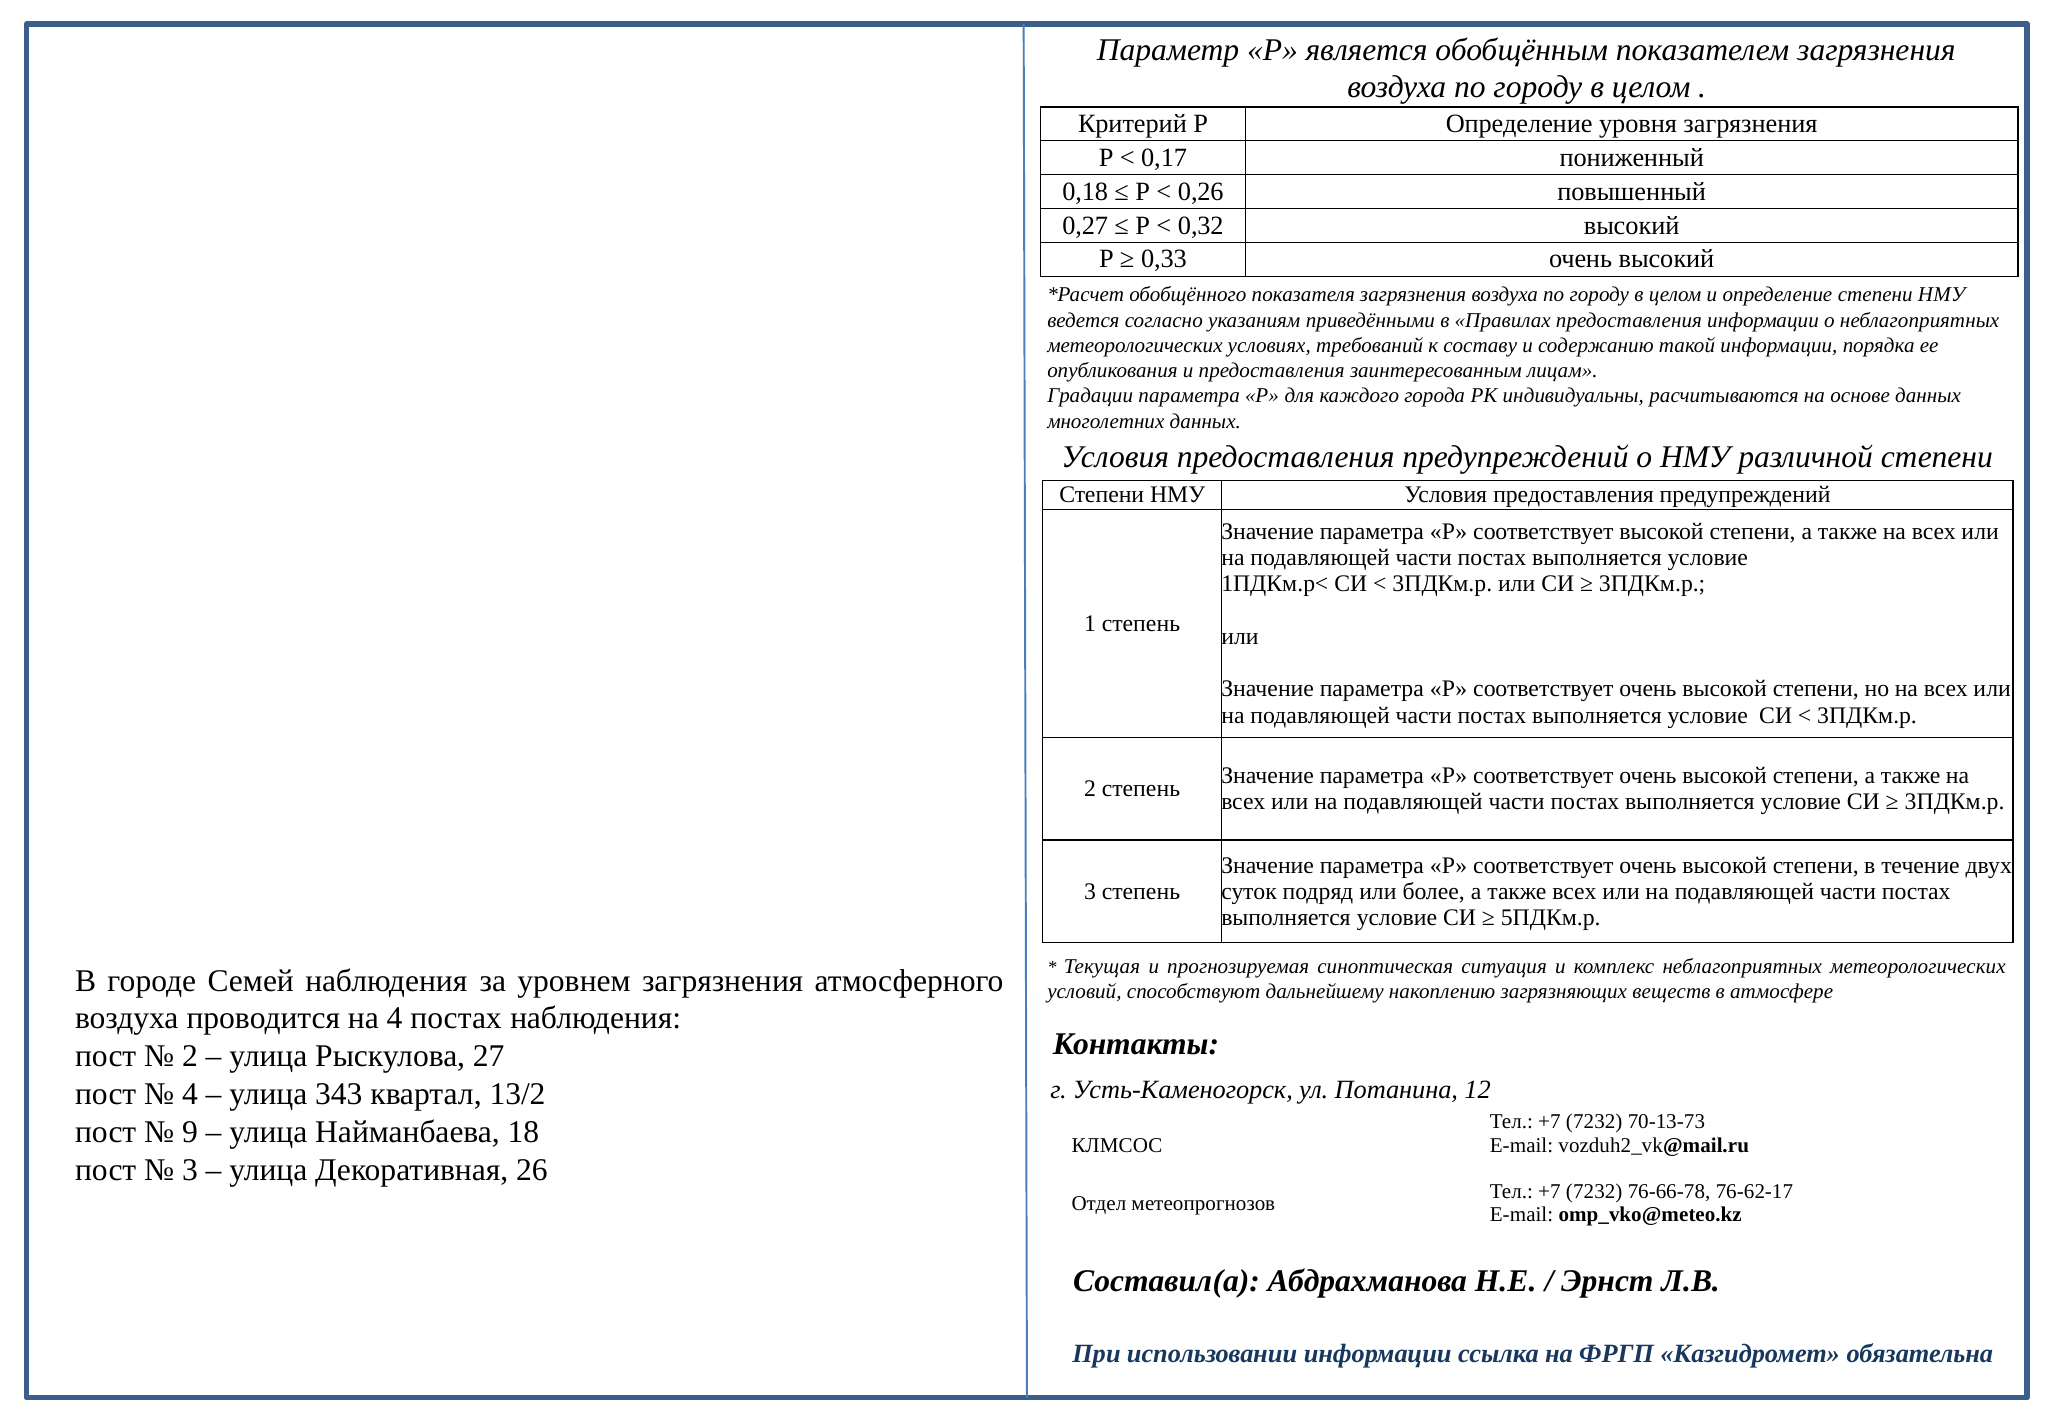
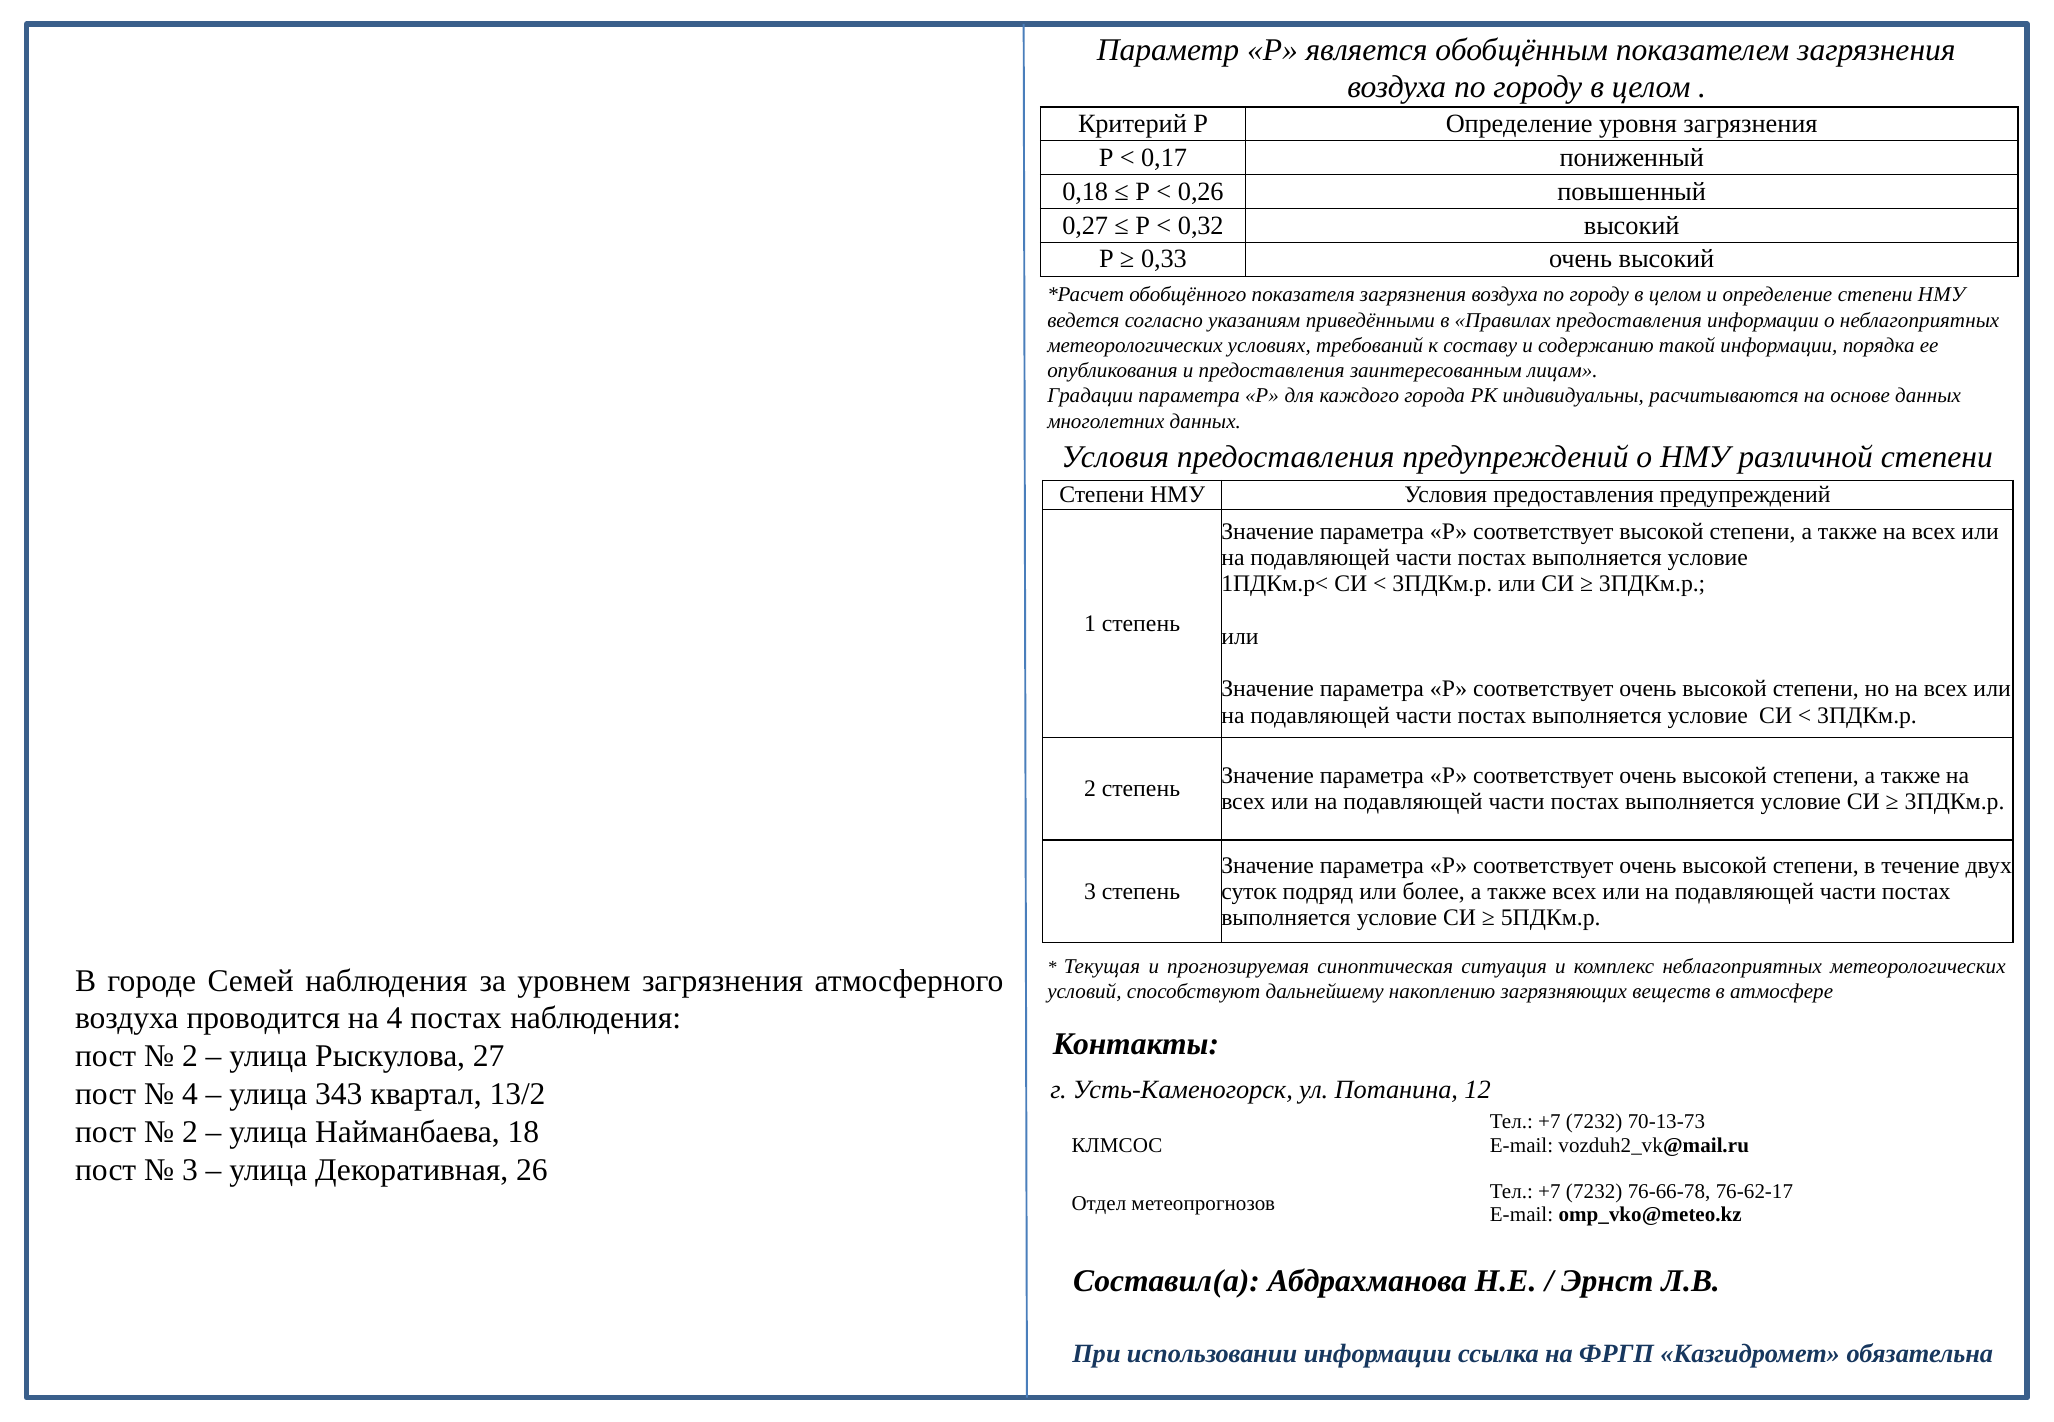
9 at (190, 1132): 9 -> 2
